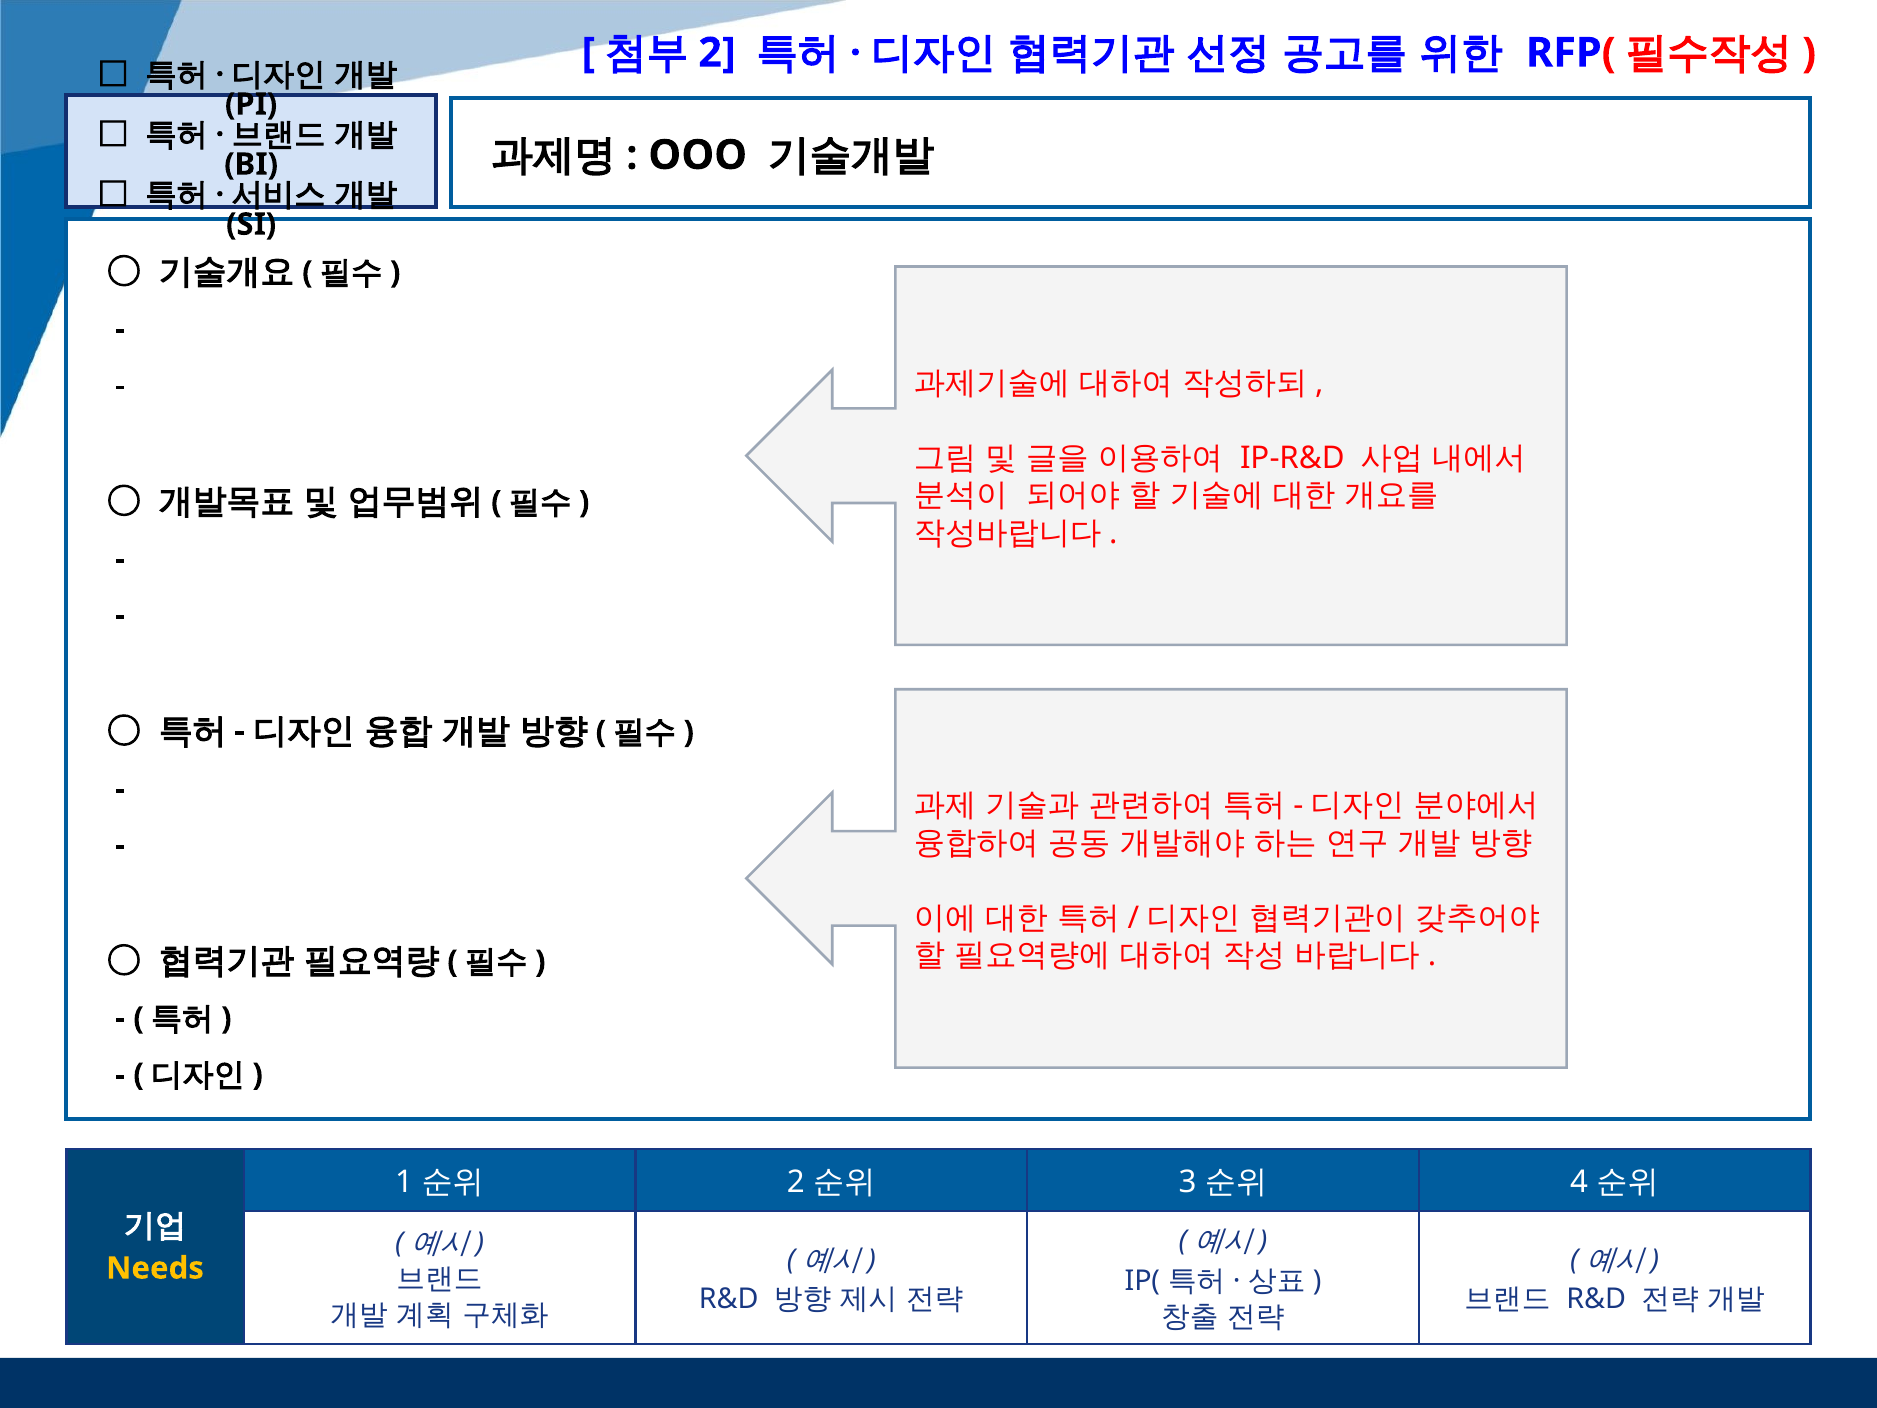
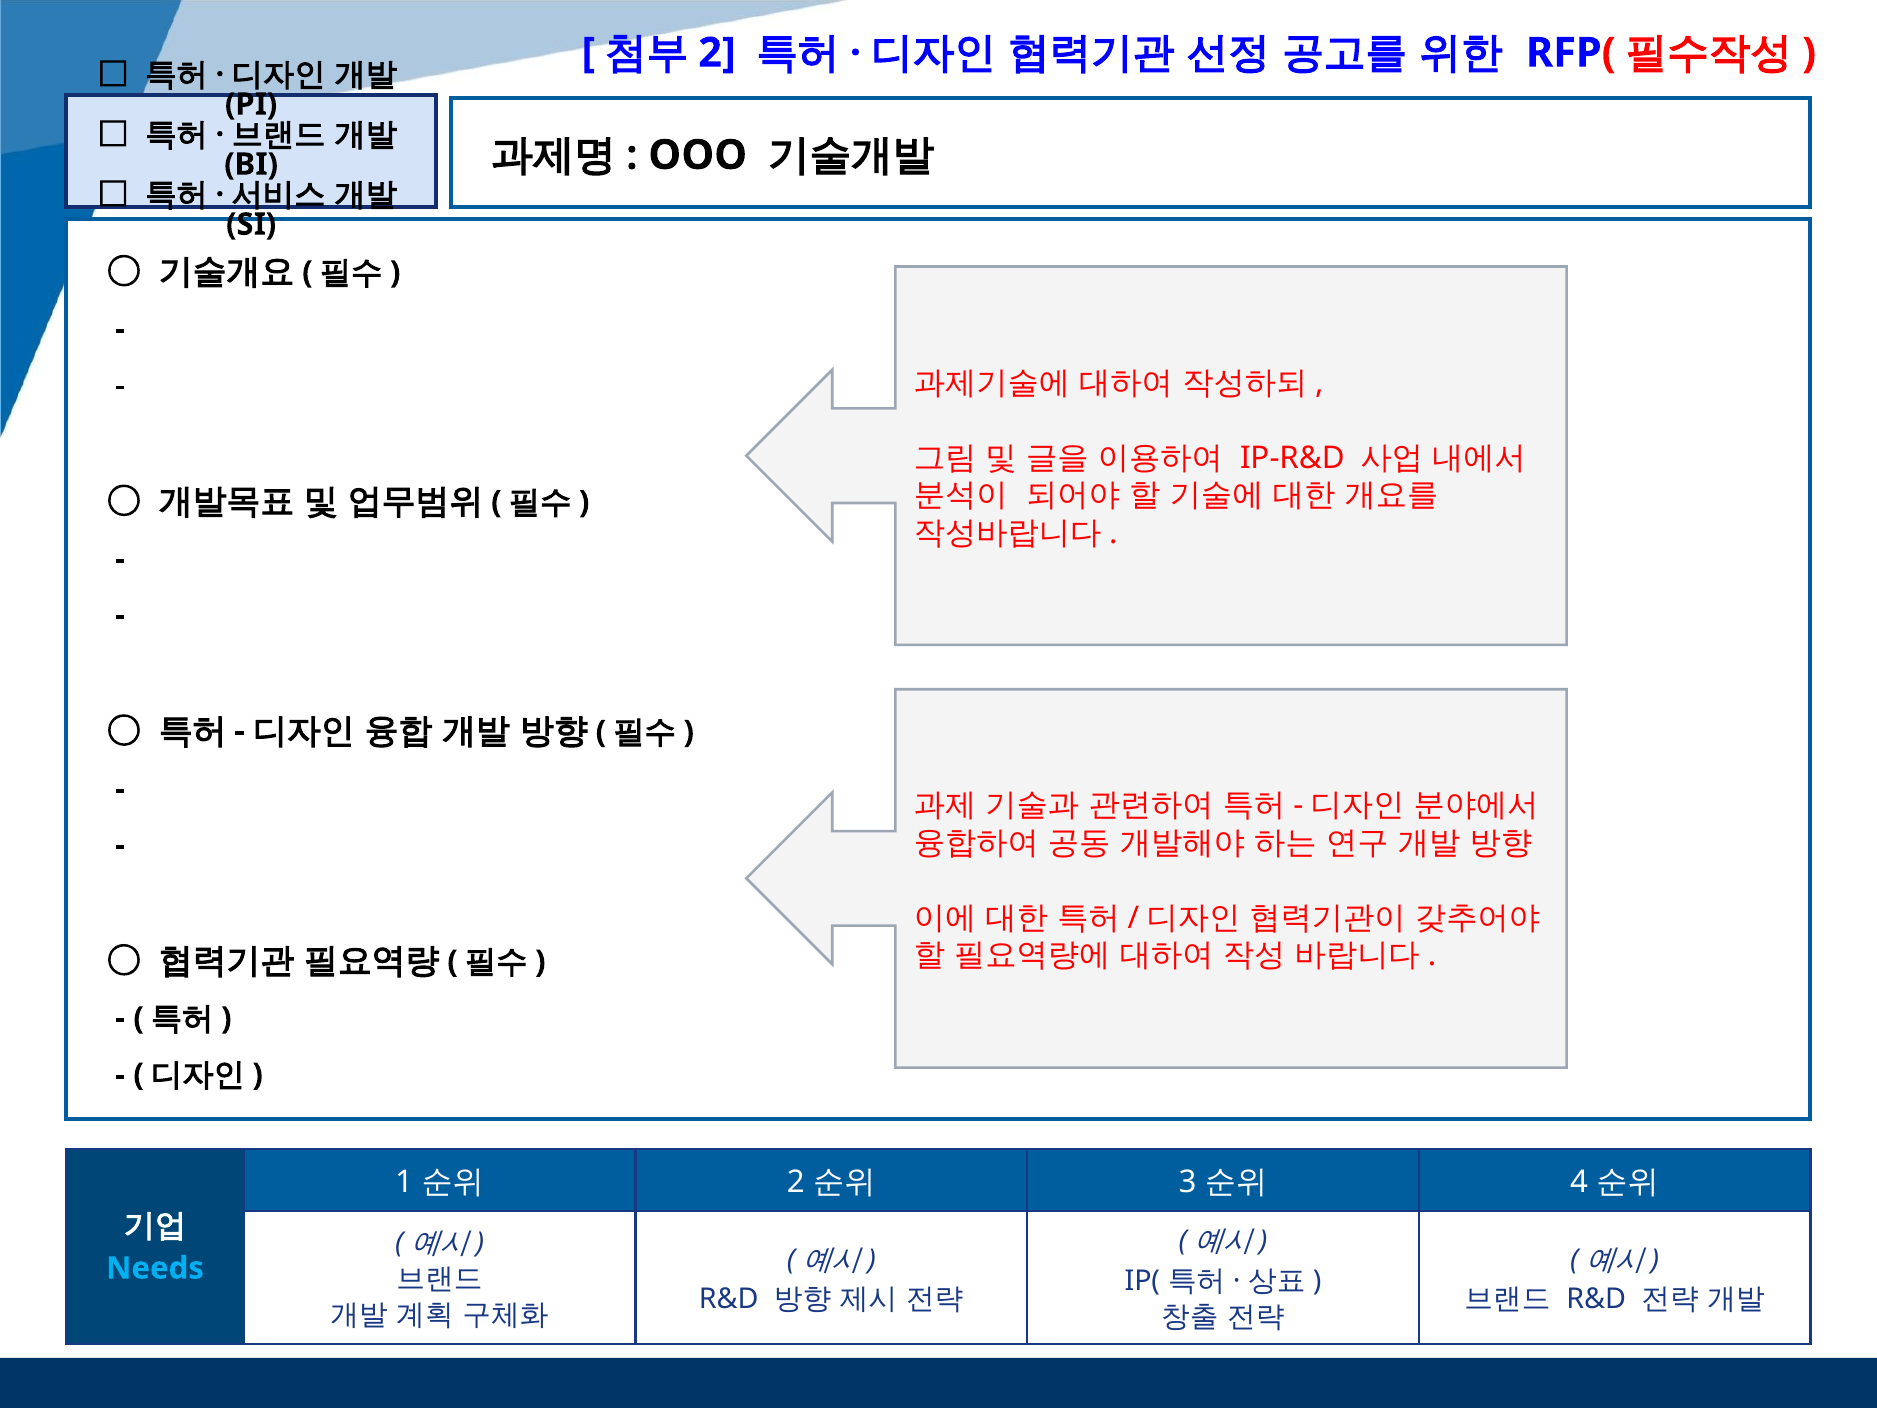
Needs colour: yellow -> light blue
